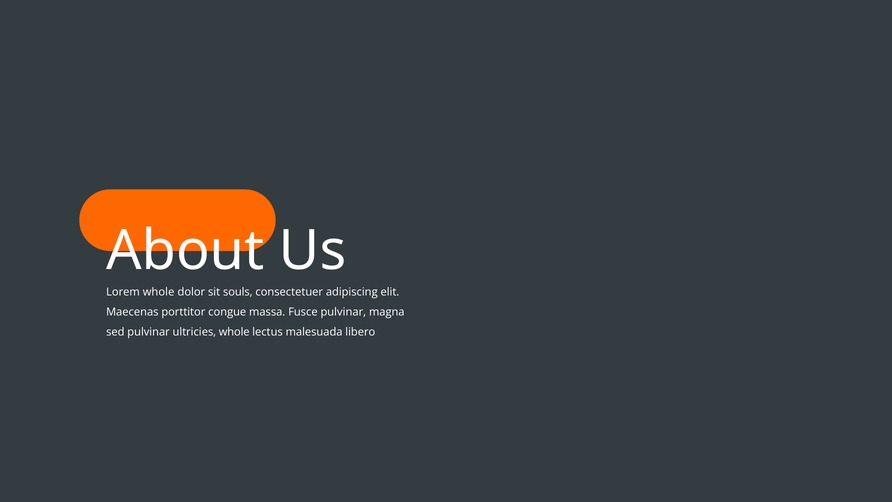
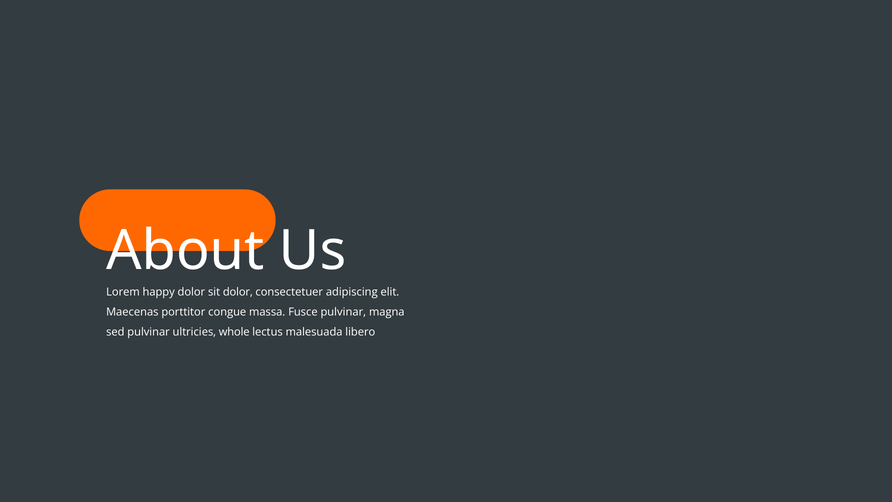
Lorem whole: whole -> happy
sit souls: souls -> dolor
